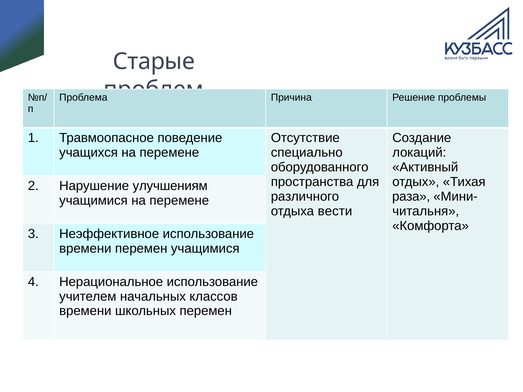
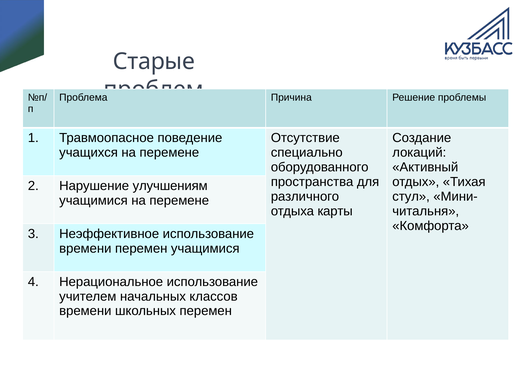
раза: раза -> стул
вести: вести -> карты
